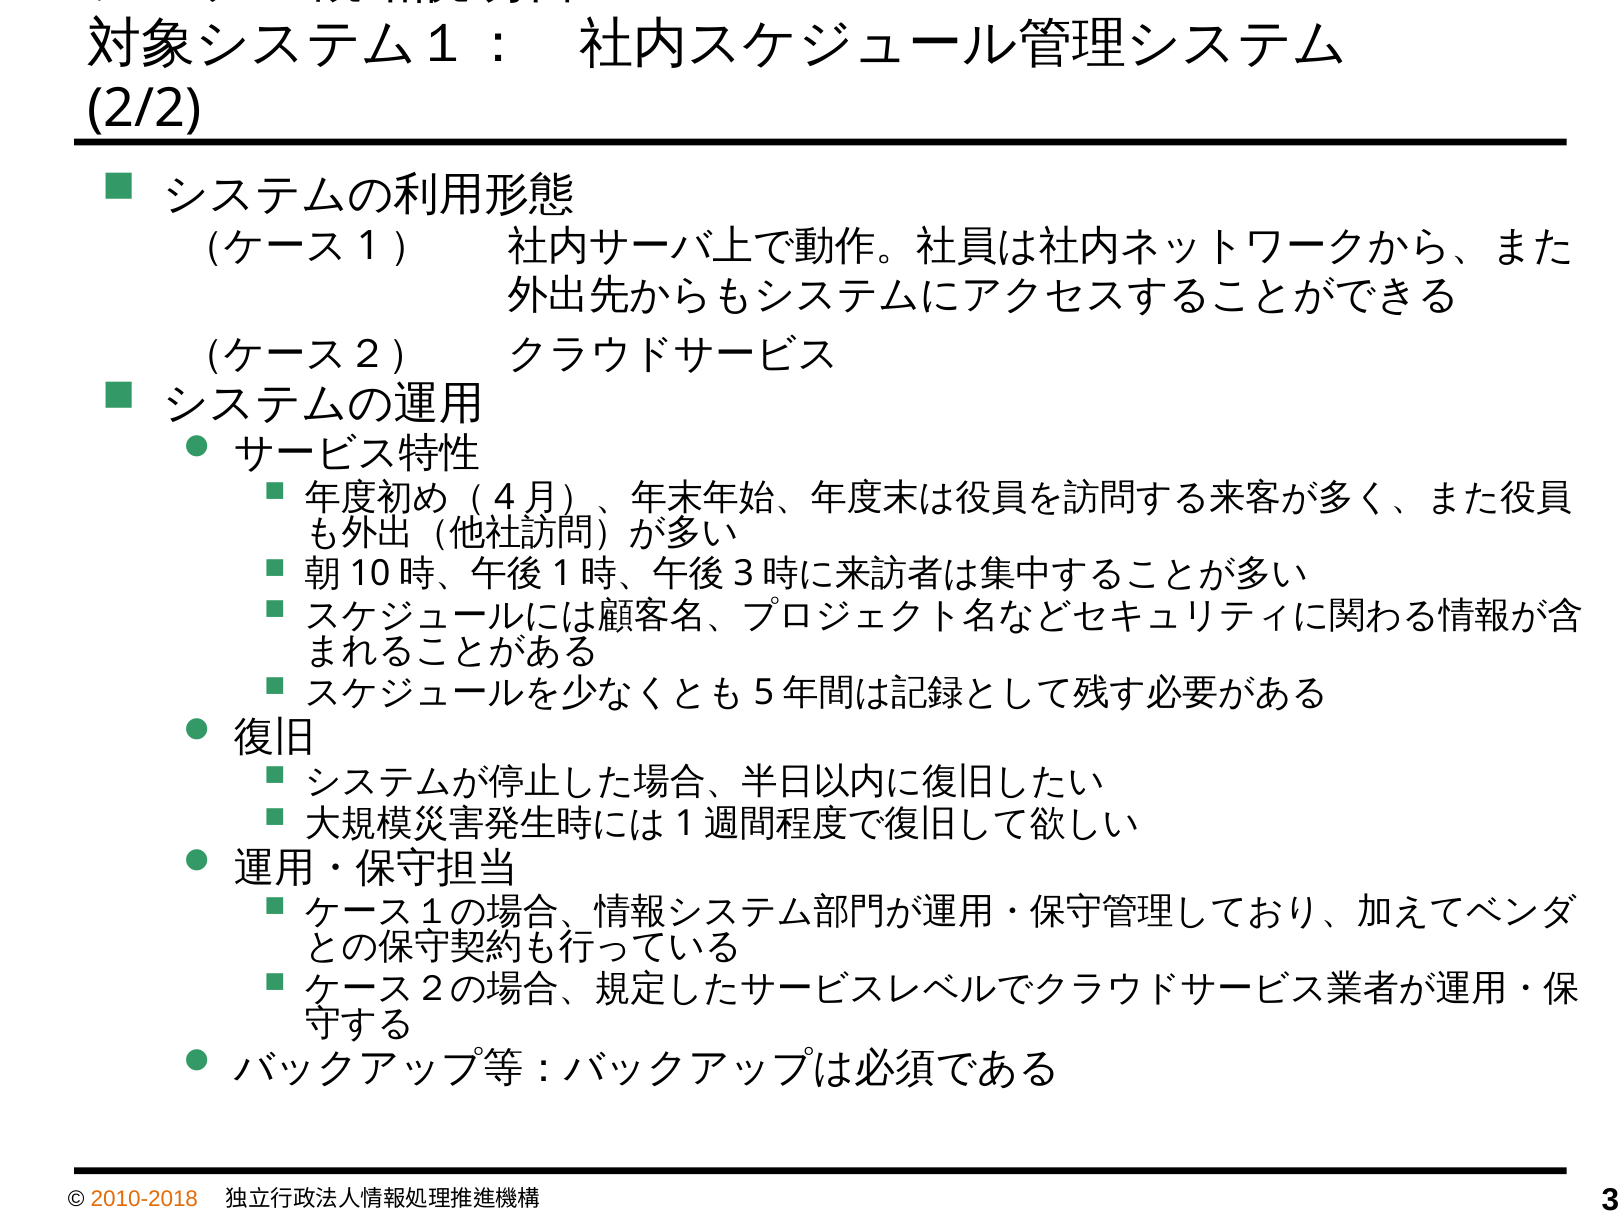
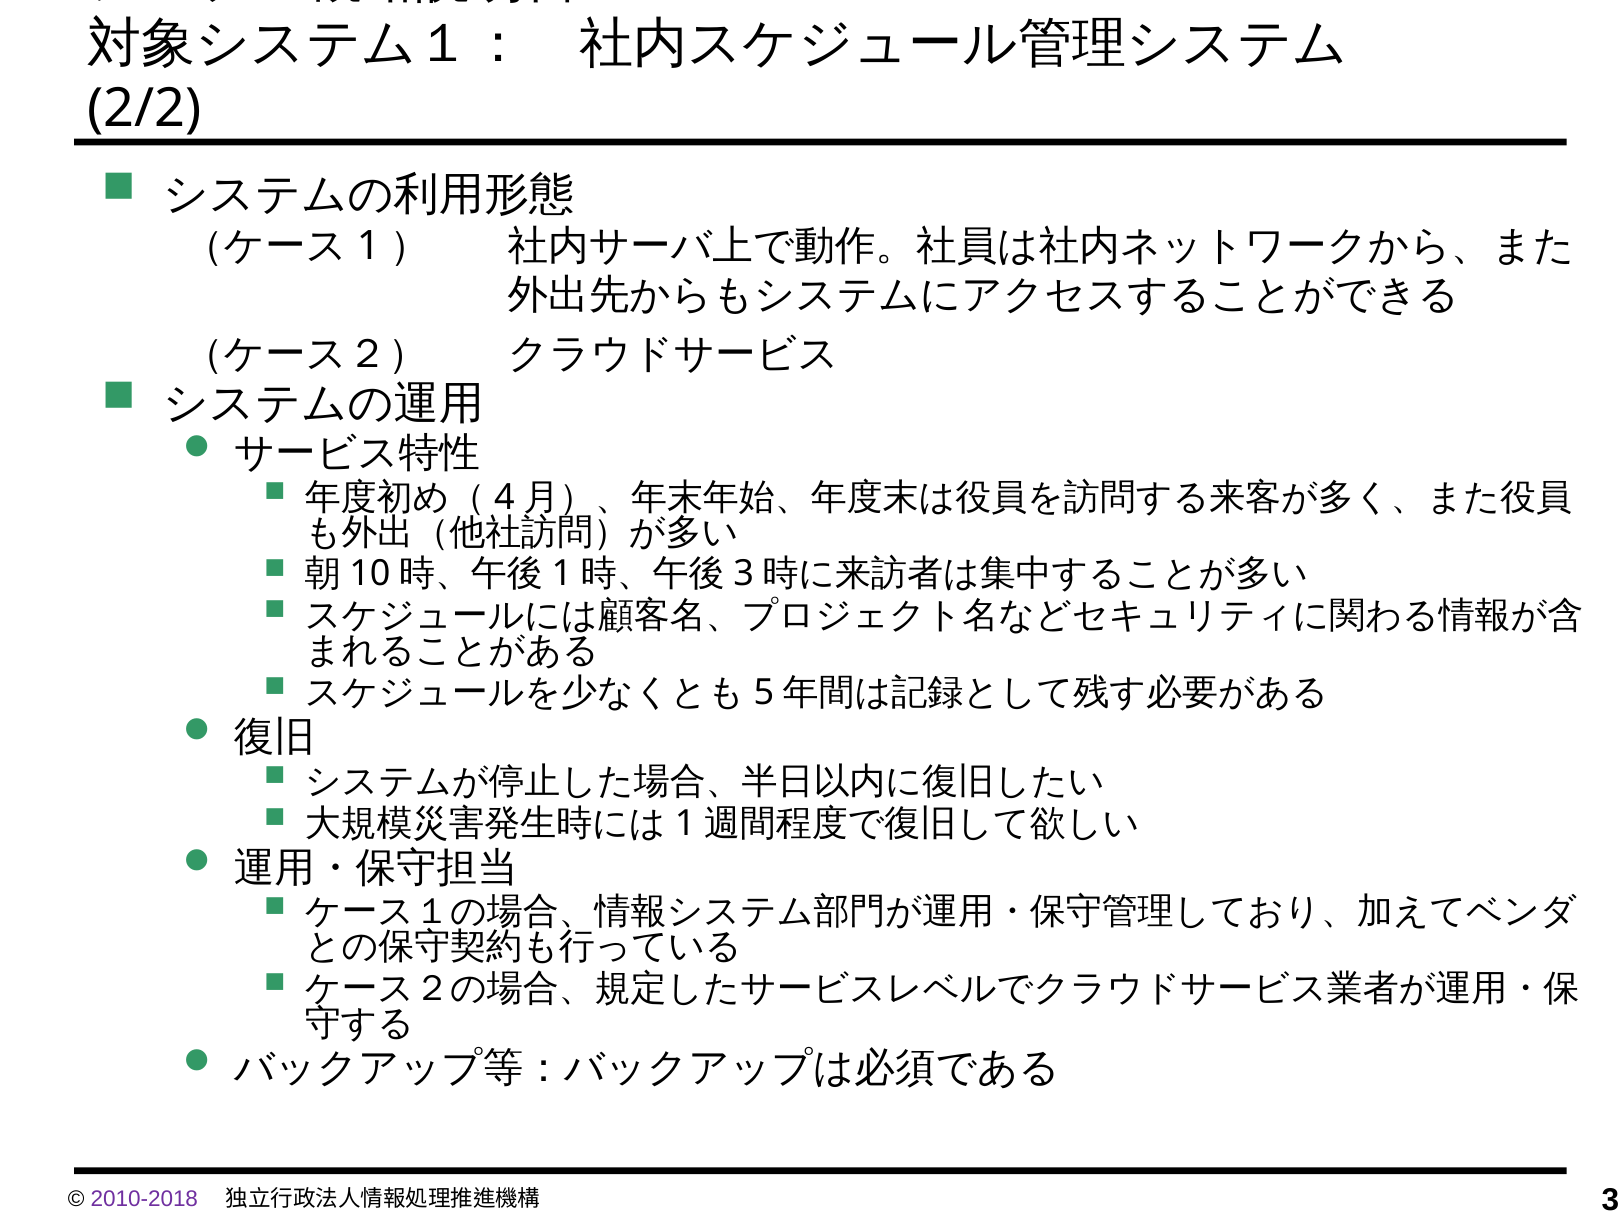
2010-2018 colour: orange -> purple
